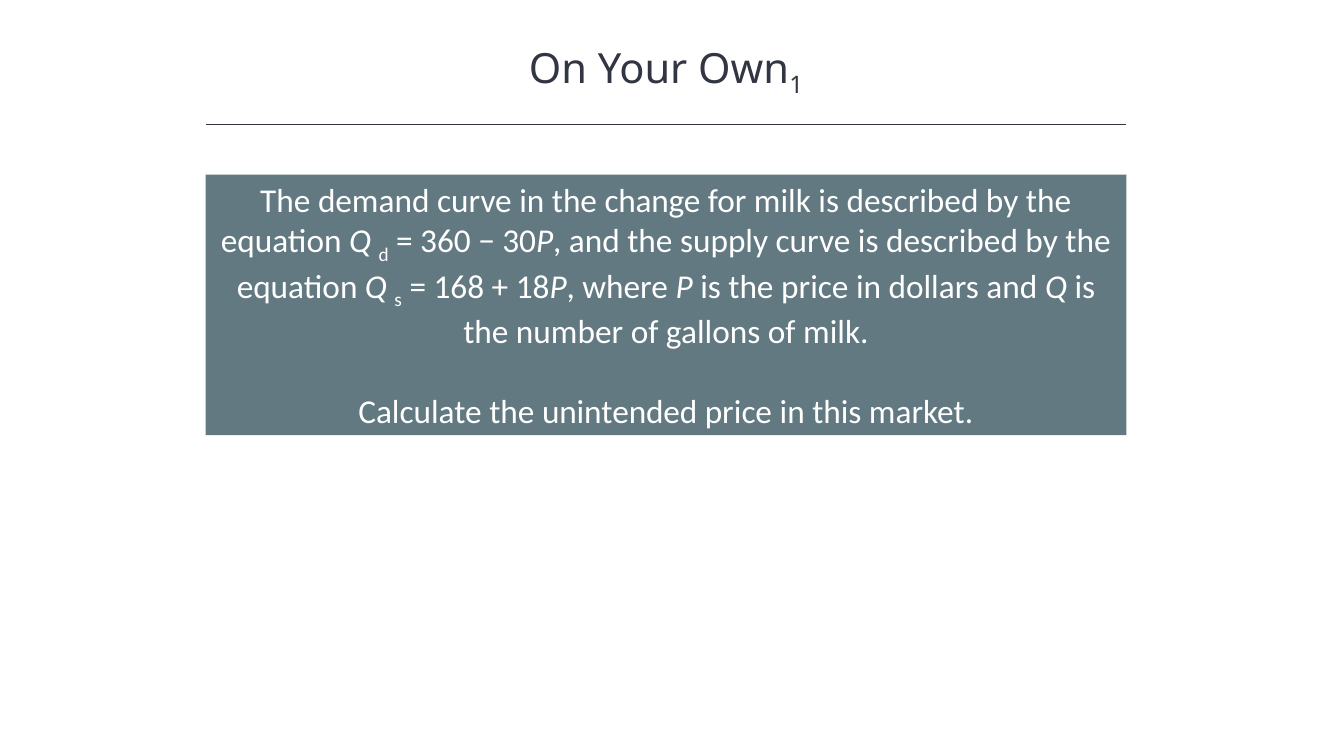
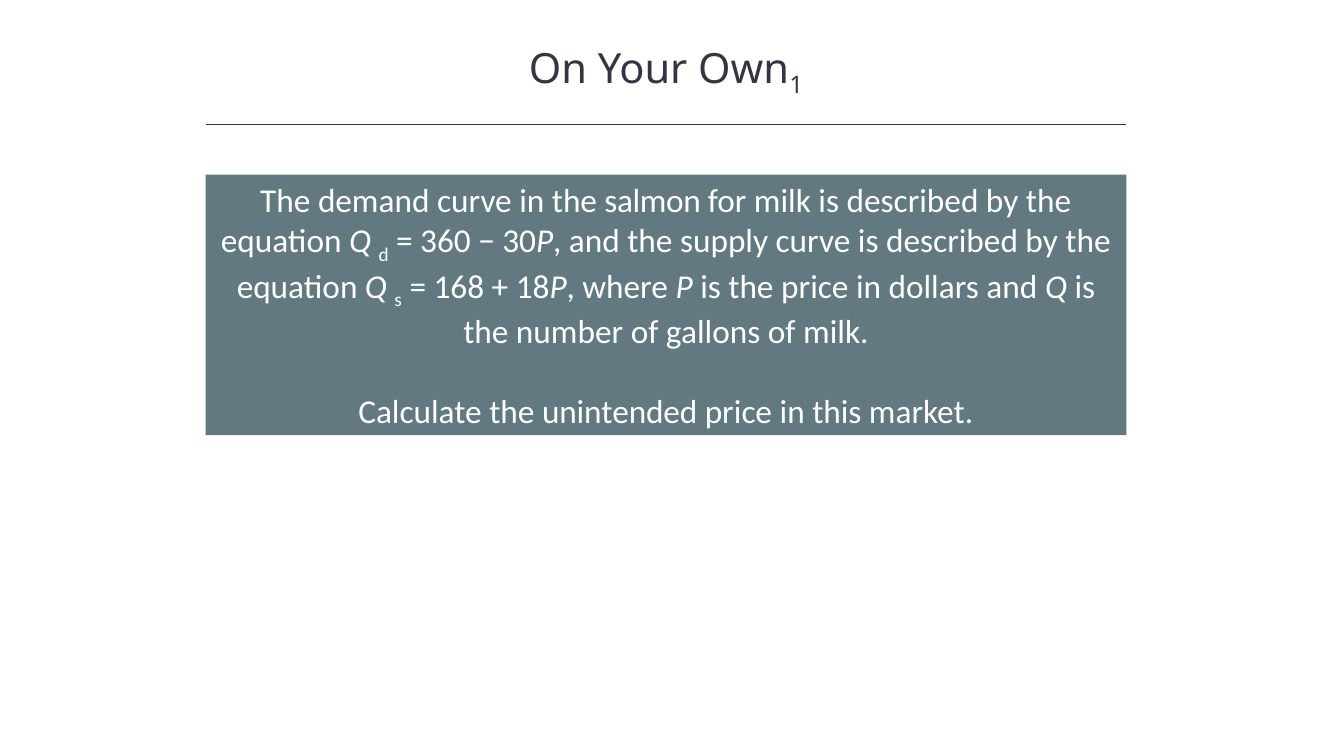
change: change -> salmon
